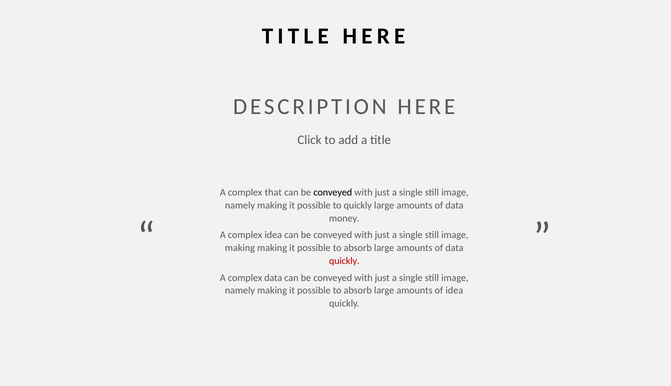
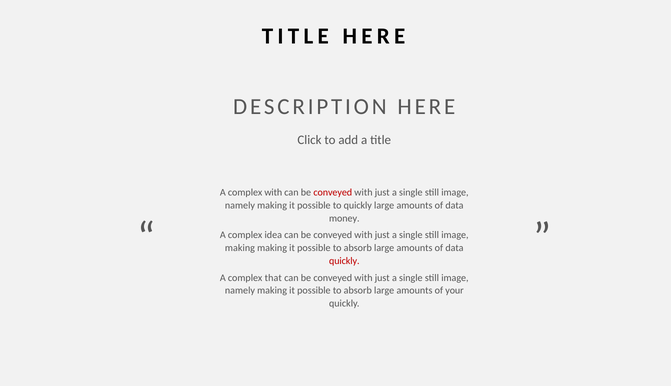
complex that: that -> with
conveyed at (333, 193) colour: black -> red
complex data: data -> that
of idea: idea -> your
